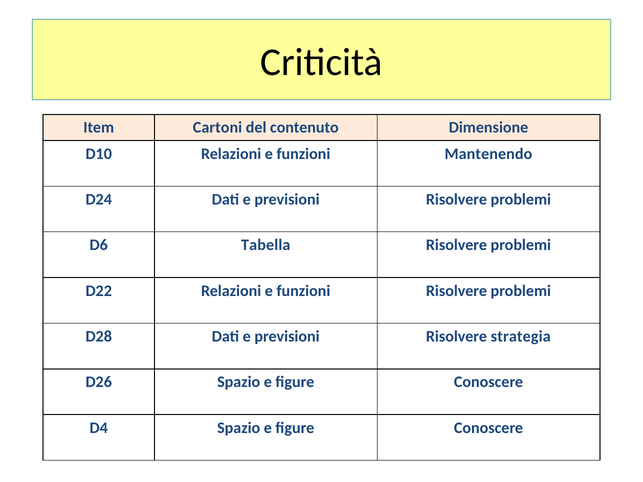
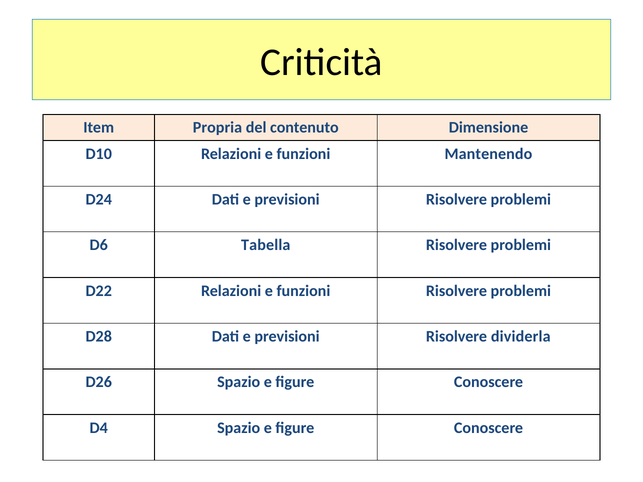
Cartoni: Cartoni -> Propria
strategia: strategia -> dividerla
